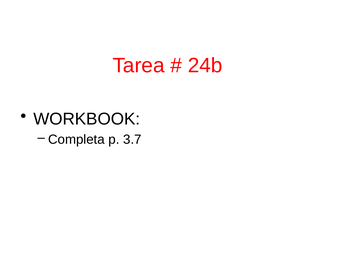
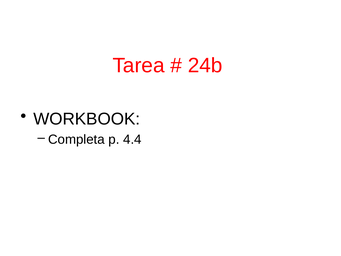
3.7: 3.7 -> 4.4
